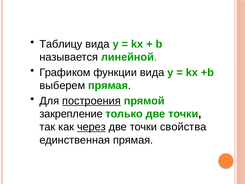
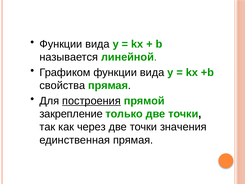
Таблицу at (61, 44): Таблицу -> Функции
выберем: выберем -> свойства
через underline: present -> none
свойства: свойства -> значения
